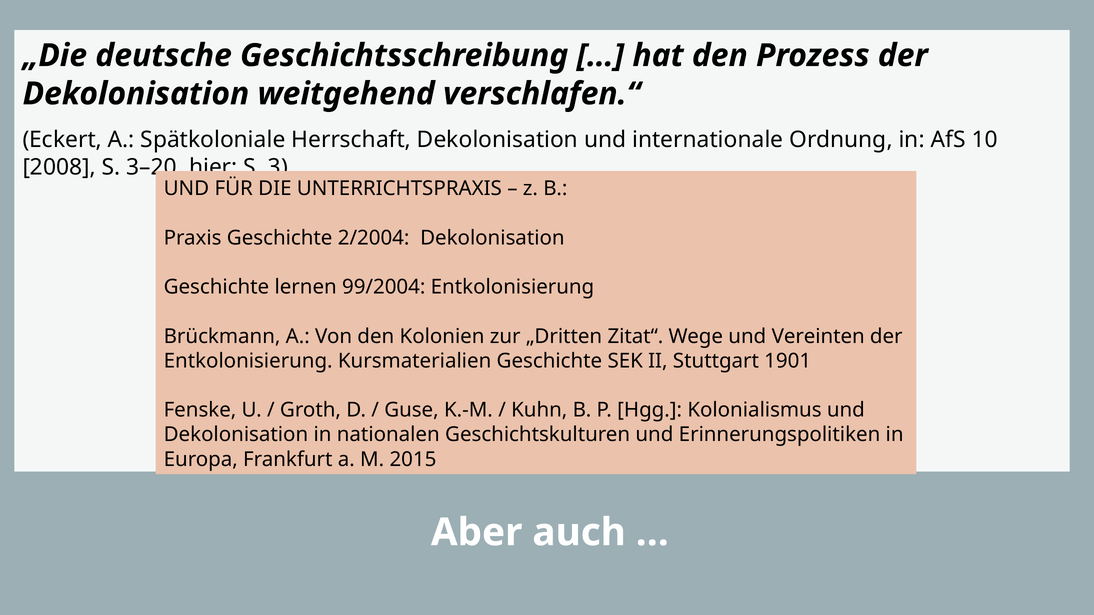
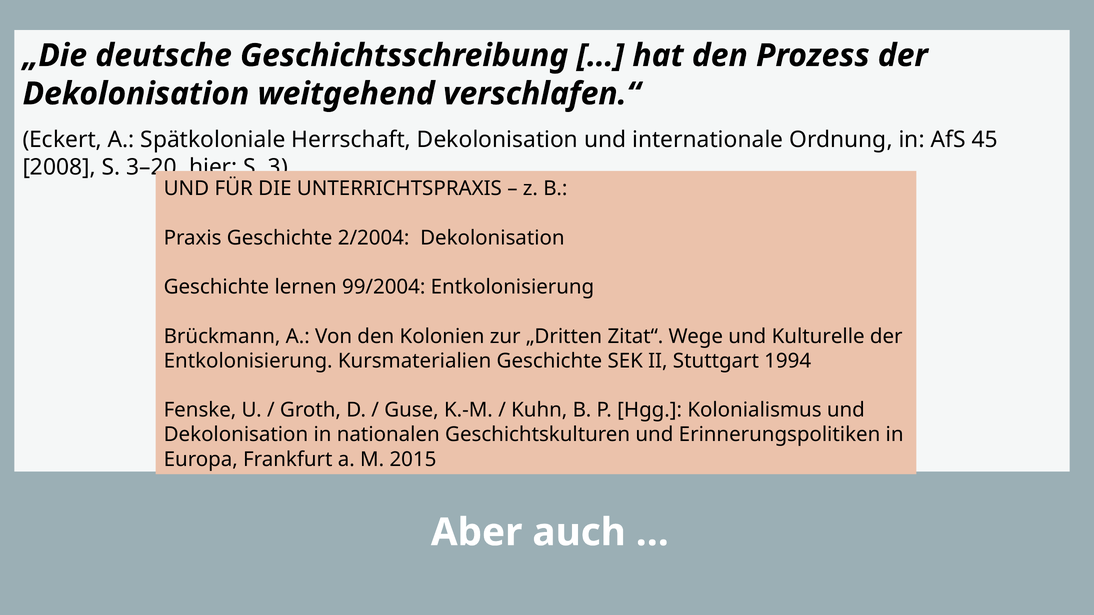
10: 10 -> 45
Vereinten: Vereinten -> Kulturelle
1901: 1901 -> 1994
